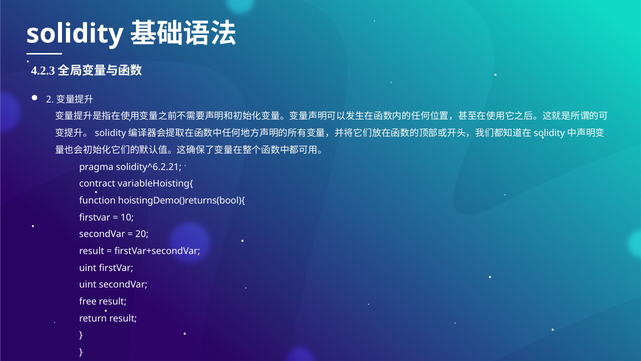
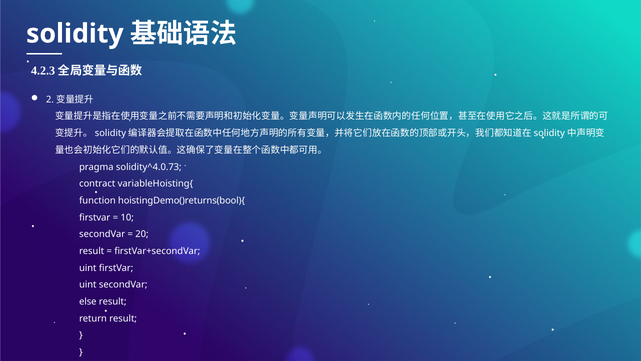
solidity^6.2.21: solidity^6.2.21 -> solidity^4.0.73
free: free -> else
